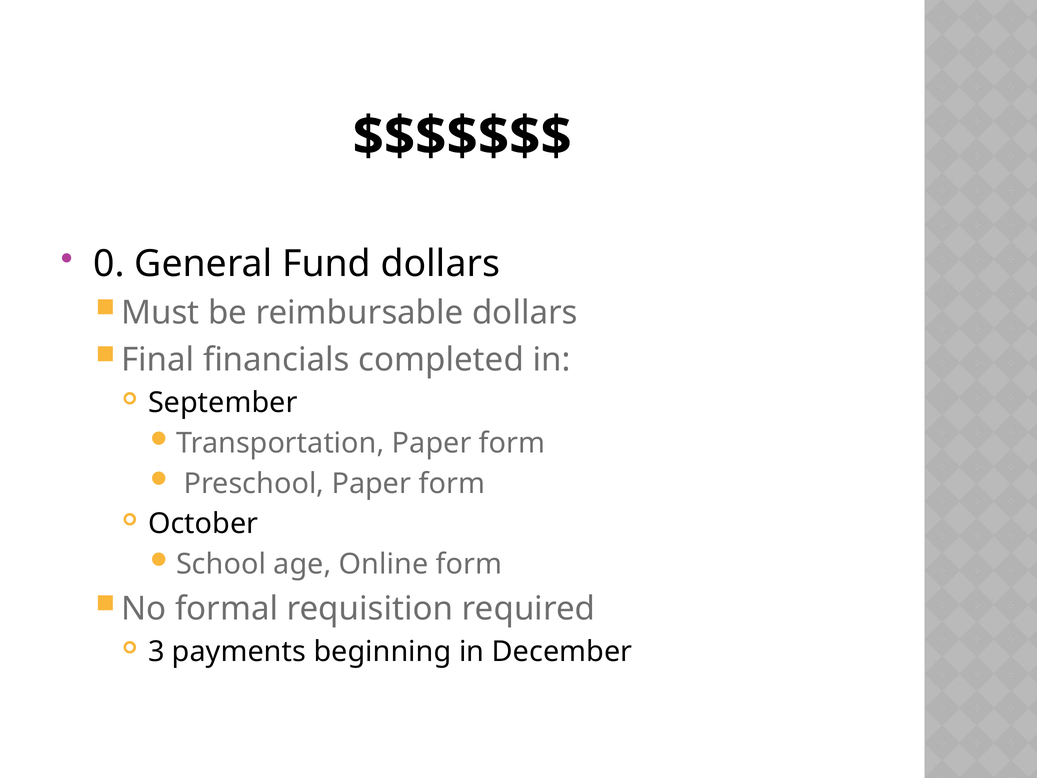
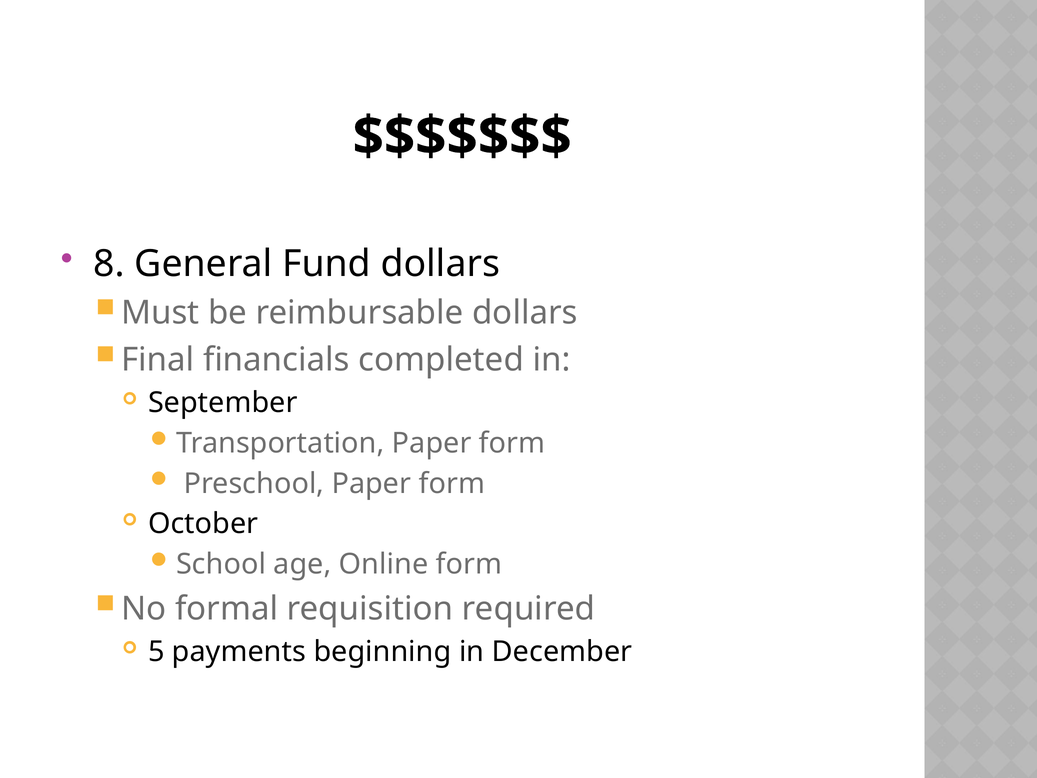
0: 0 -> 8
3: 3 -> 5
